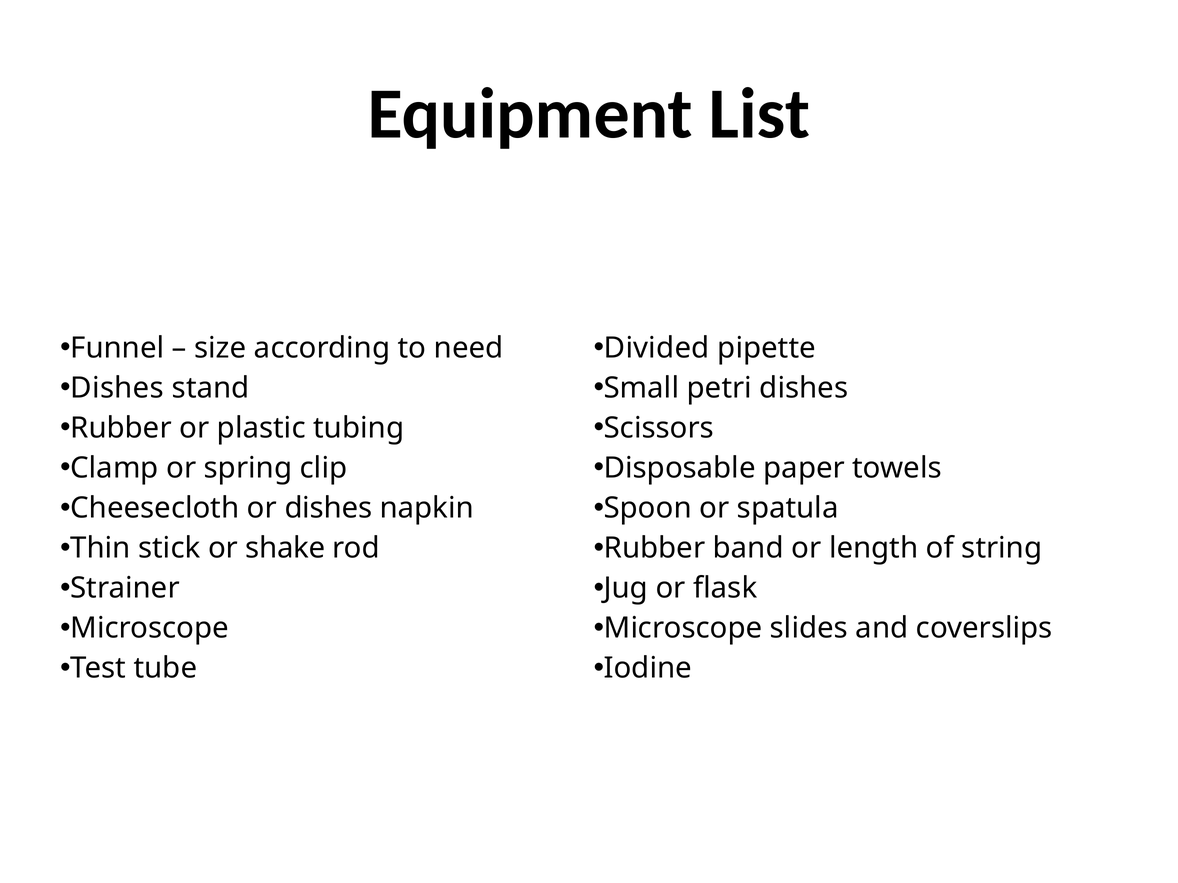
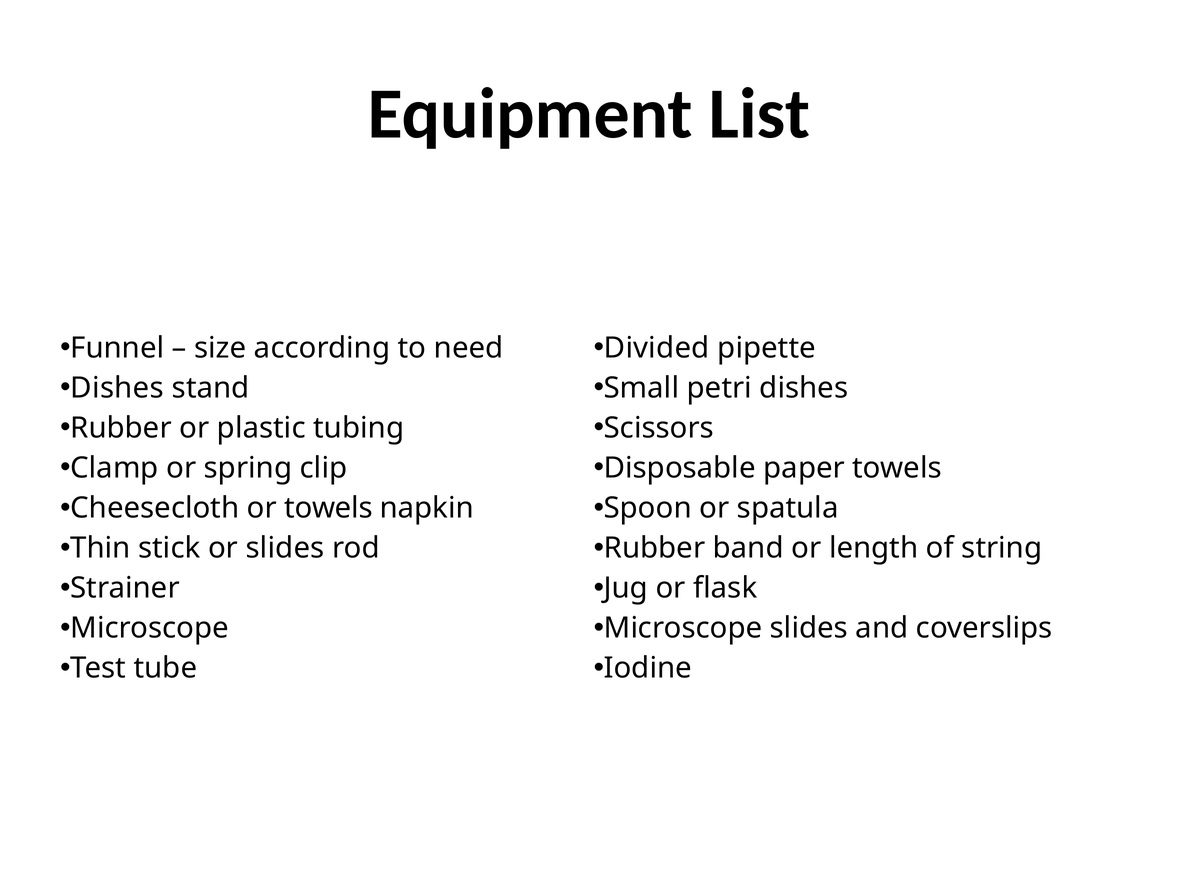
or dishes: dishes -> towels
or shake: shake -> slides
